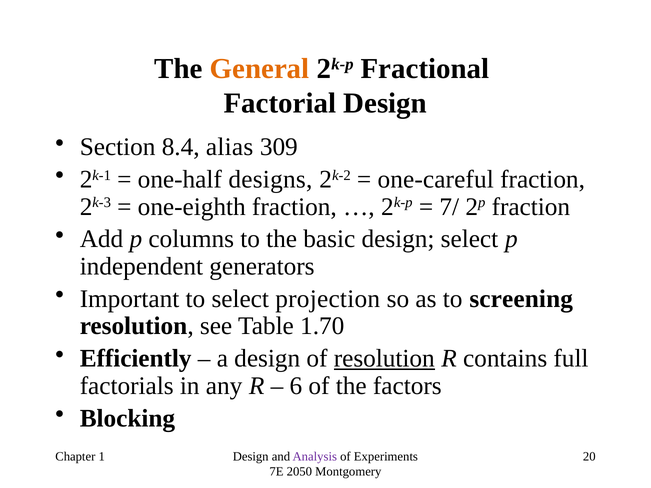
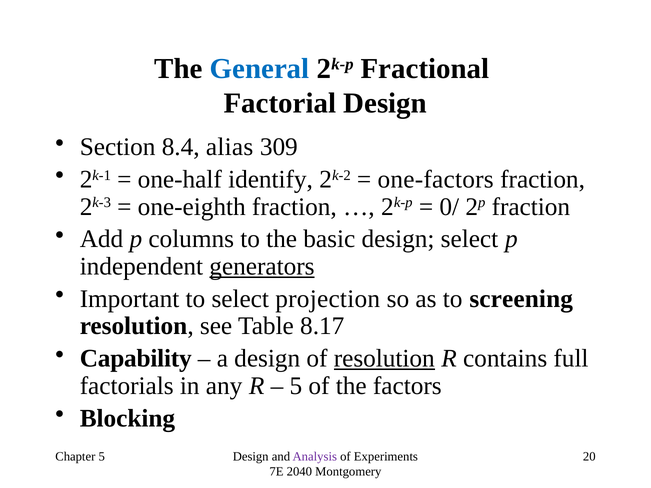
General colour: orange -> blue
designs: designs -> identify
one-careful: one-careful -> one-factors
7/: 7/ -> 0/
generators underline: none -> present
1.70: 1.70 -> 8.17
Efficiently: Efficiently -> Capability
6 at (296, 386): 6 -> 5
Chapter 1: 1 -> 5
2050: 2050 -> 2040
